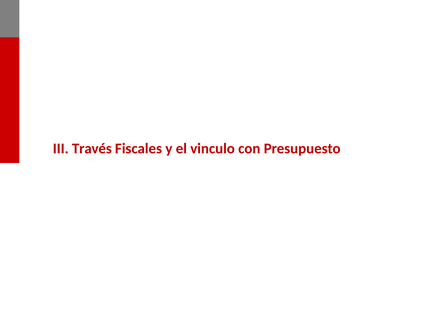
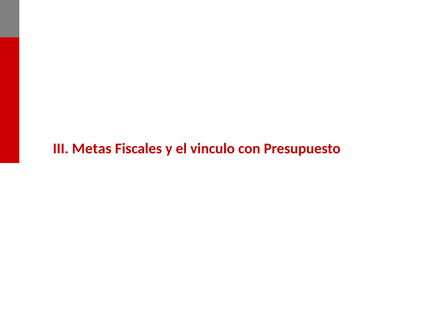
Través: Través -> Metas
